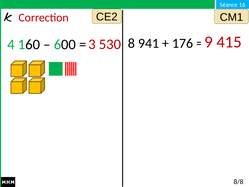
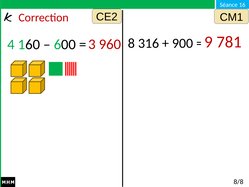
415: 415 -> 781
941: 941 -> 316
176: 176 -> 900
530: 530 -> 960
